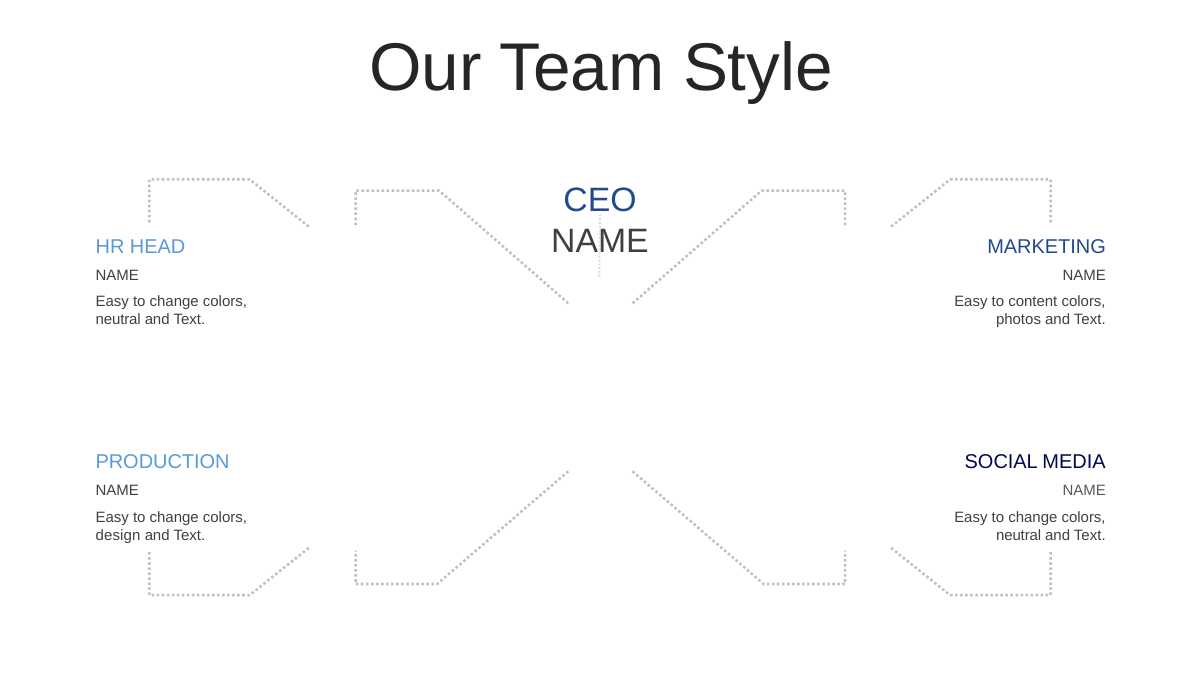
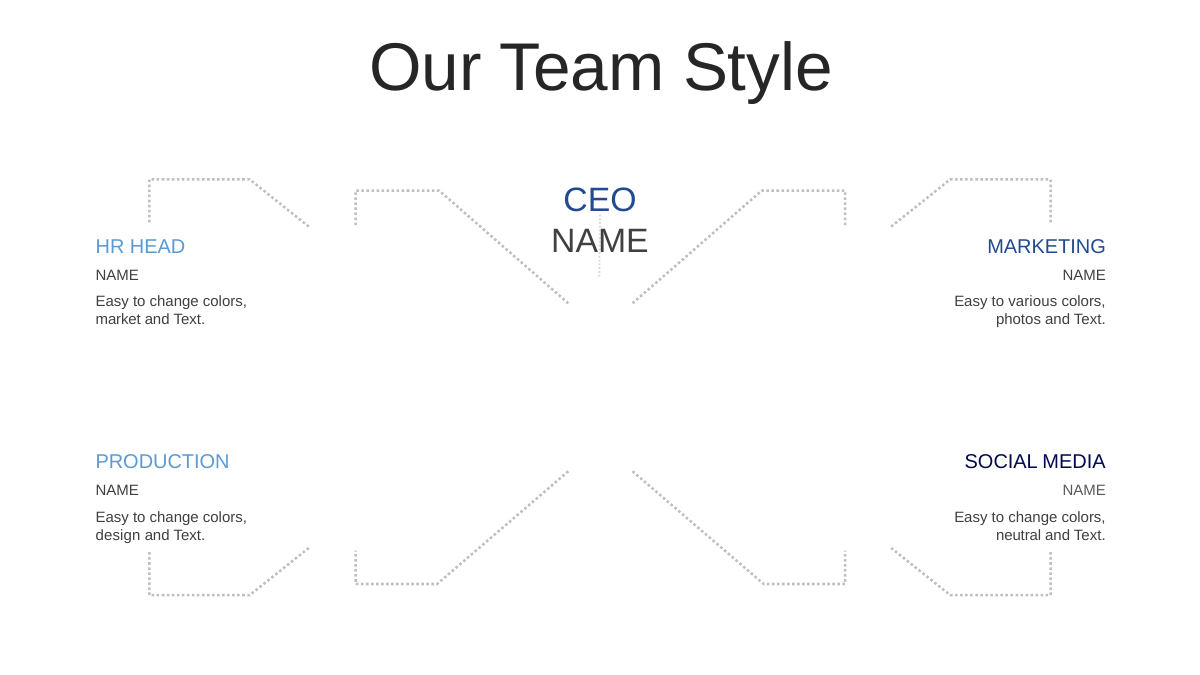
content: content -> various
neutral at (118, 320): neutral -> market
